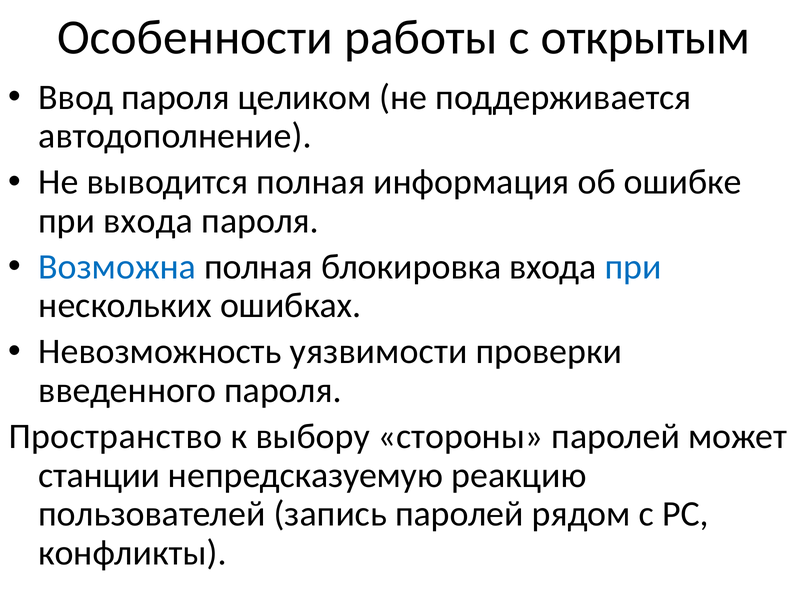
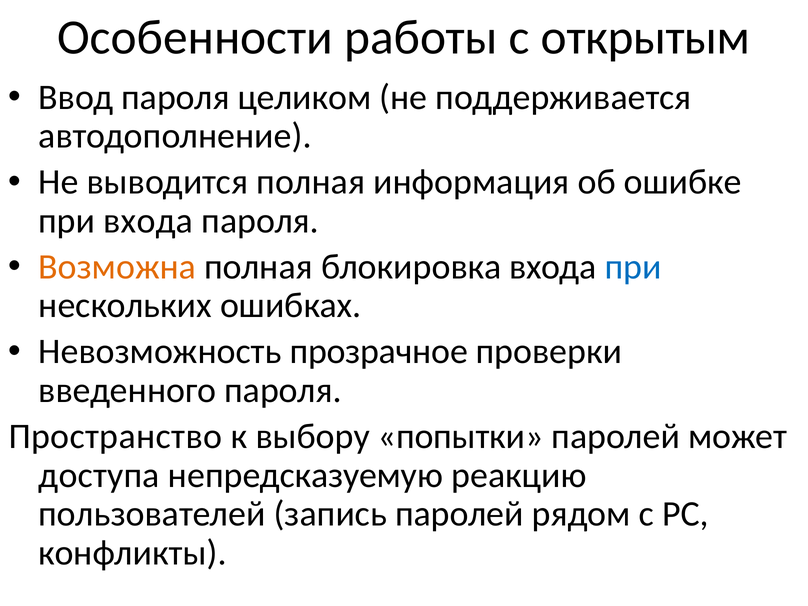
Возможна colour: blue -> orange
уязвимости: уязвимости -> прозрачное
стороны: стороны -> попытки
станции: станции -> доступа
